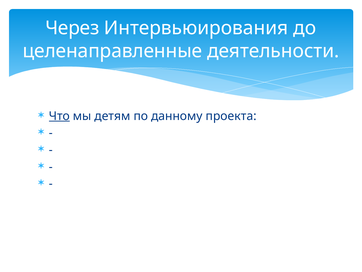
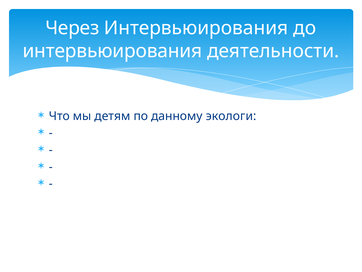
целенаправленные at (112, 51): целенаправленные -> интервьюирования
Что underline: present -> none
проекта: проекта -> экологи
